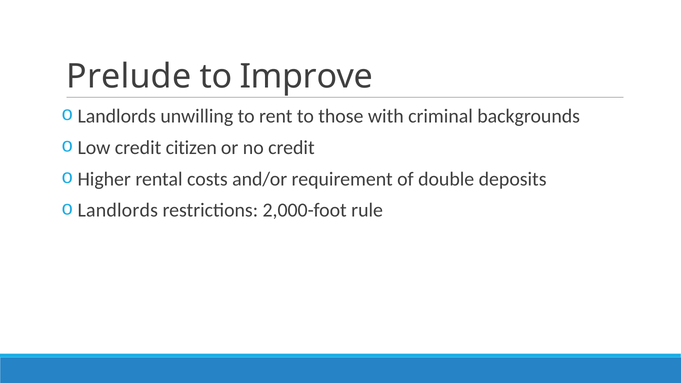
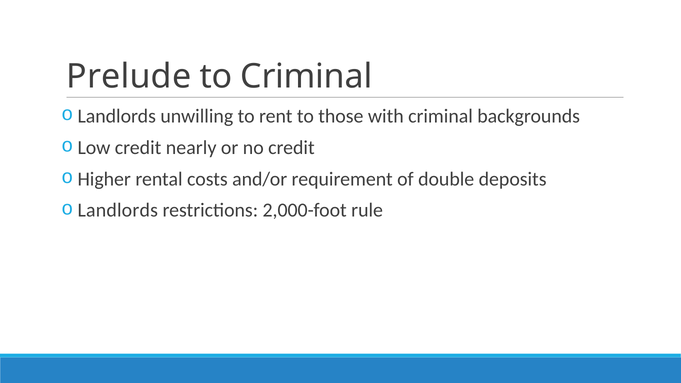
to Improve: Improve -> Criminal
citizen: citizen -> nearly
